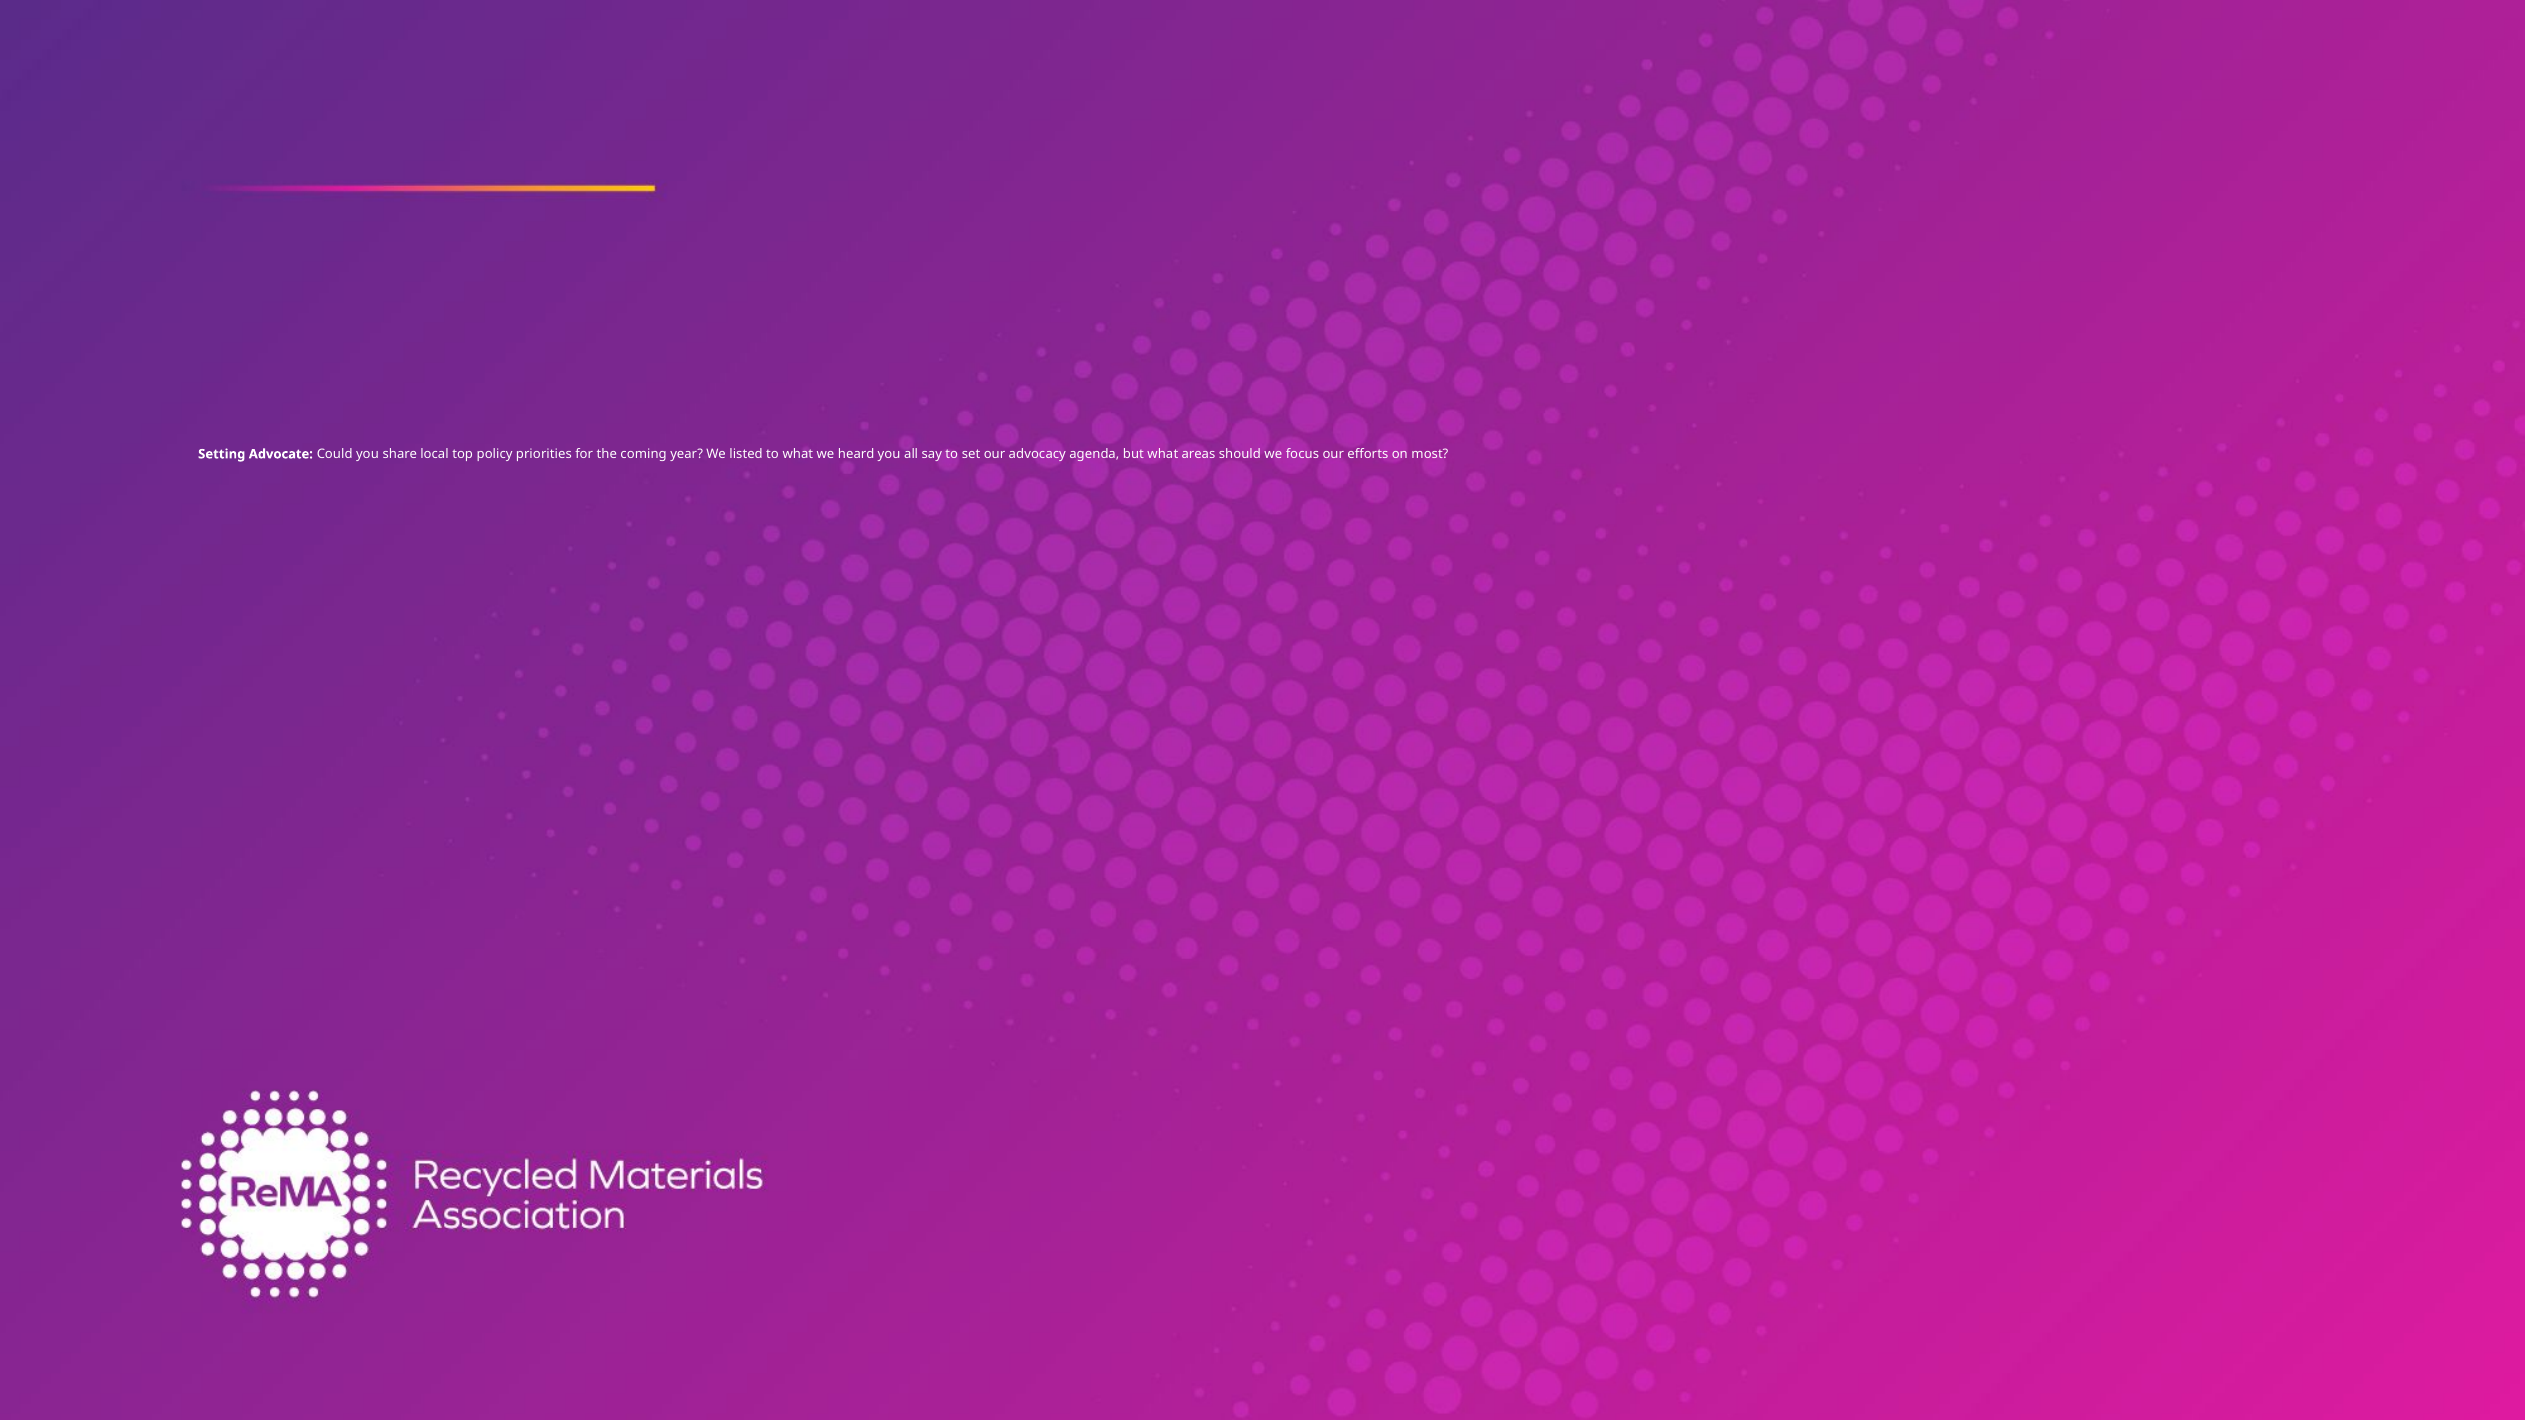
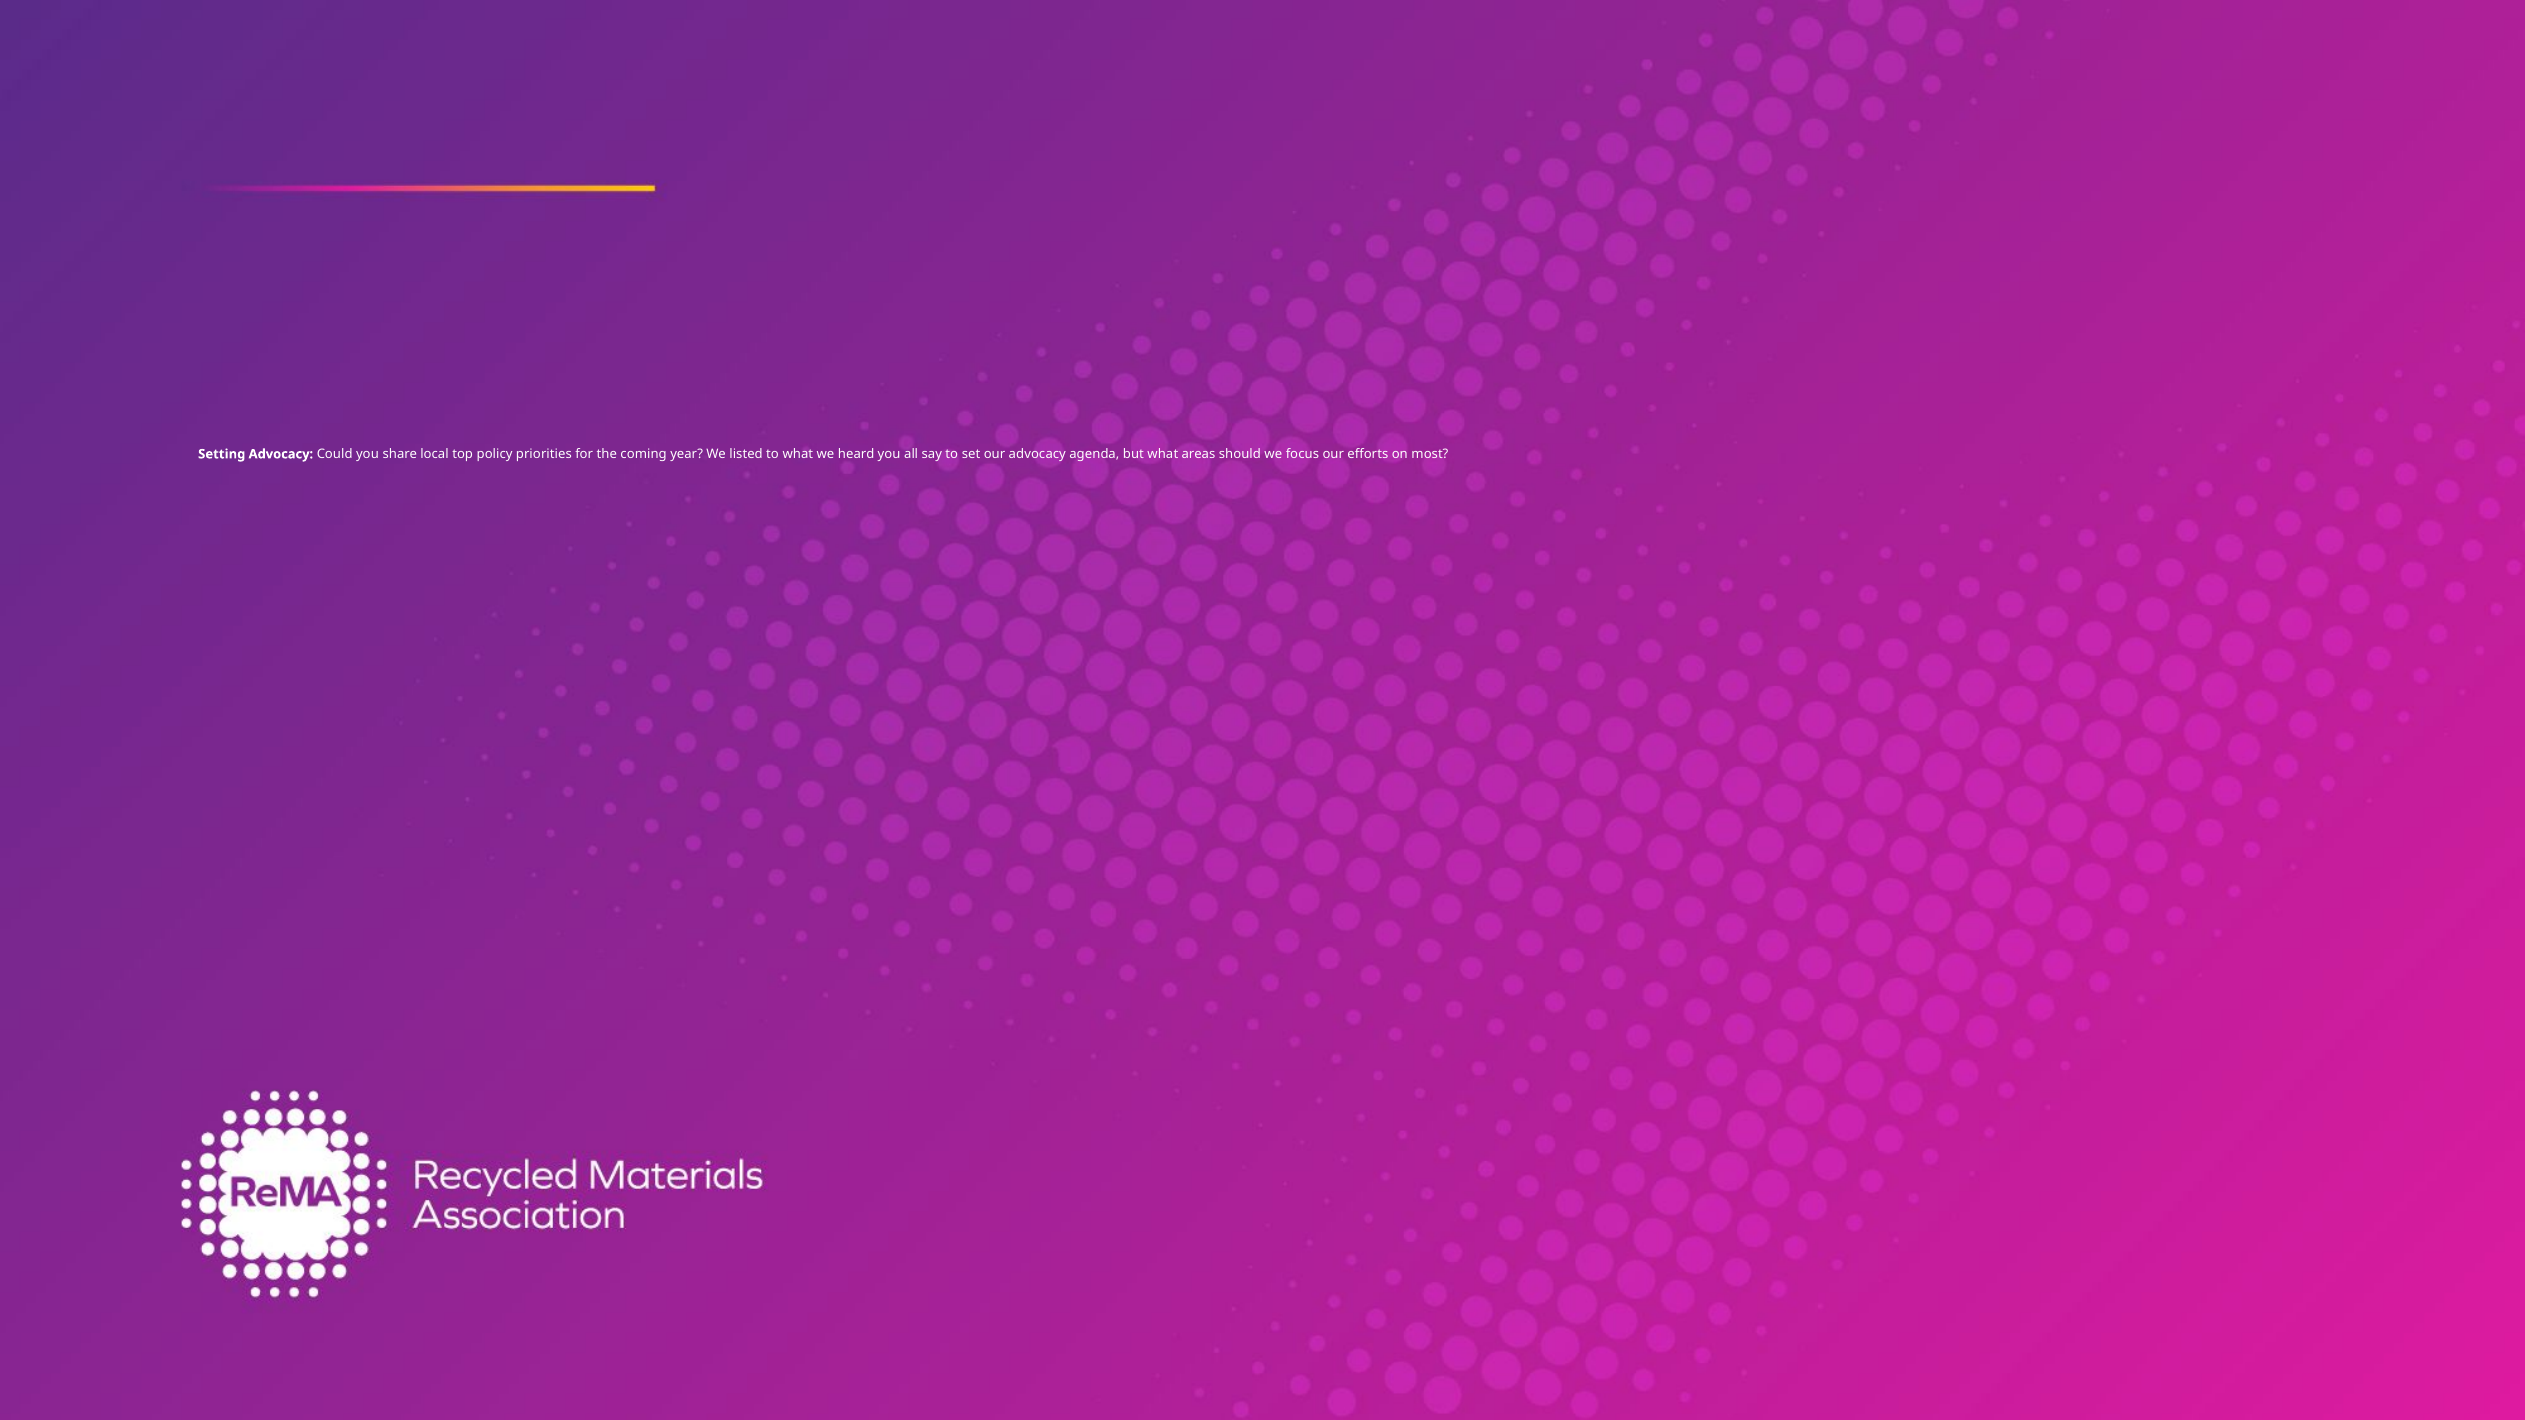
Setting Advocate: Advocate -> Advocacy
